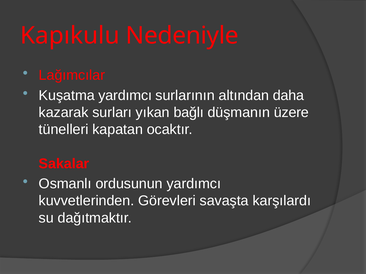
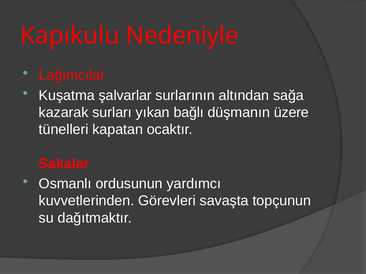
Kuşatma yardımcı: yardımcı -> şalvarlar
daha: daha -> sağa
karşılardı: karşılardı -> topçunun
